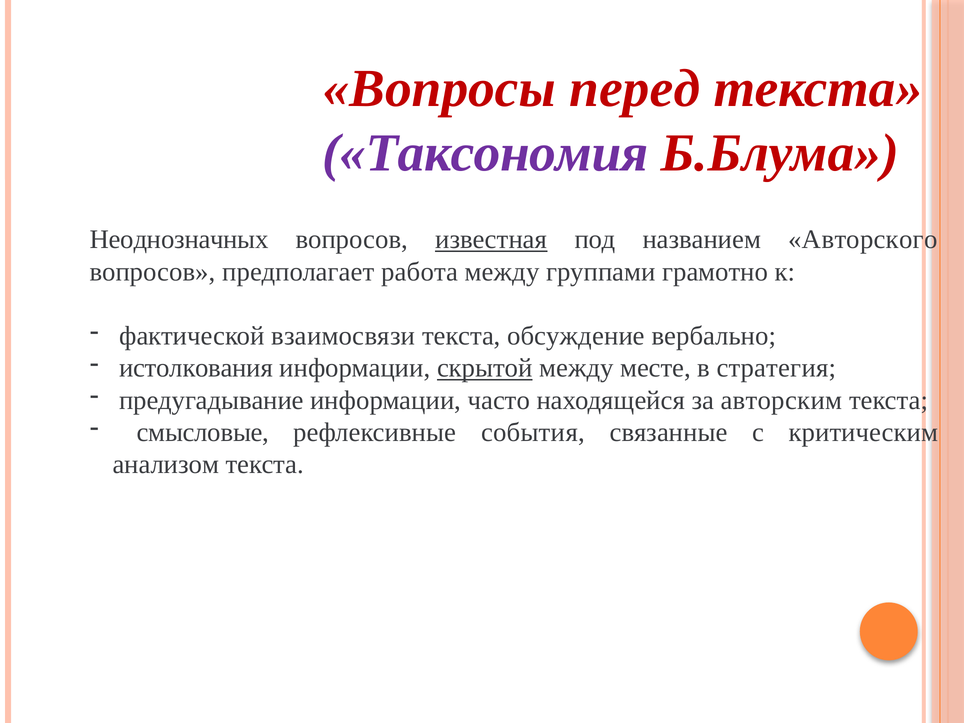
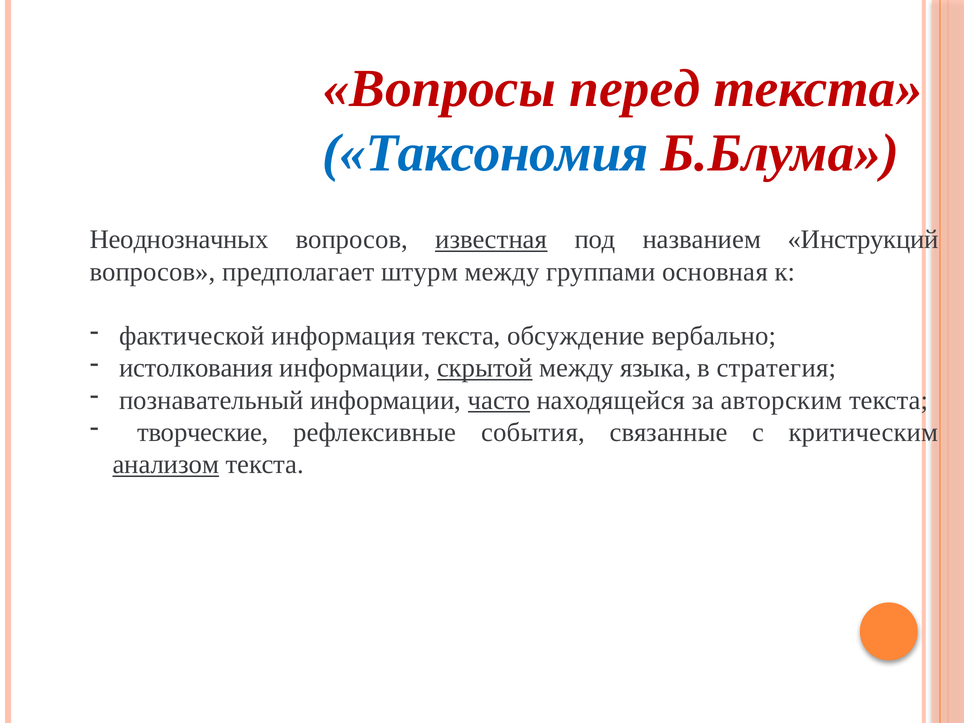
Таксономия colour: purple -> blue
Авторского: Авторского -> Инструкций
работа: работа -> штурм
грамотно: грамотно -> основная
взаимосвязи: взаимосвязи -> информация
месте: месте -> языка
предугадывание: предугадывание -> познавательный
часто underline: none -> present
смысловые: смысловые -> творческие
анализом underline: none -> present
